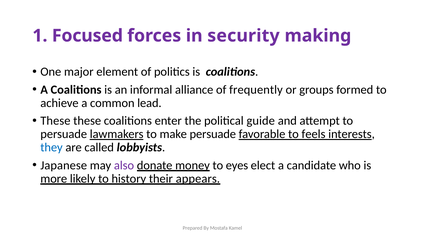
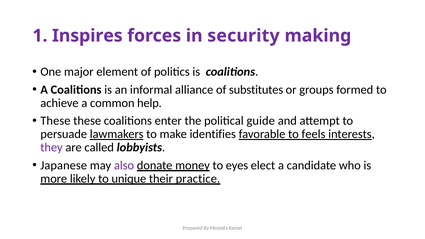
Focused: Focused -> Inspires
frequently: frequently -> substitutes
lead: lead -> help
make persuade: persuade -> identifies
they colour: blue -> purple
history: history -> unique
appears: appears -> practice
